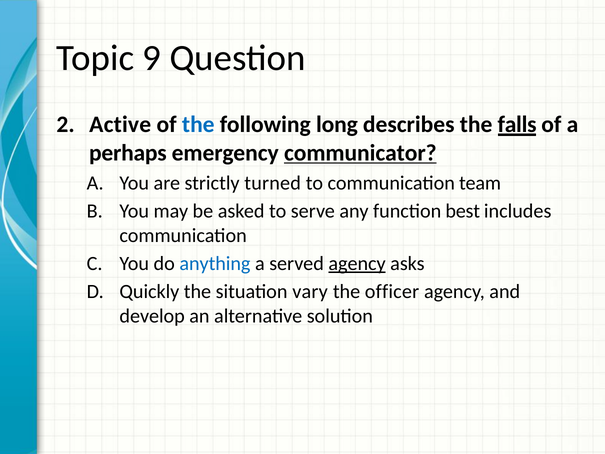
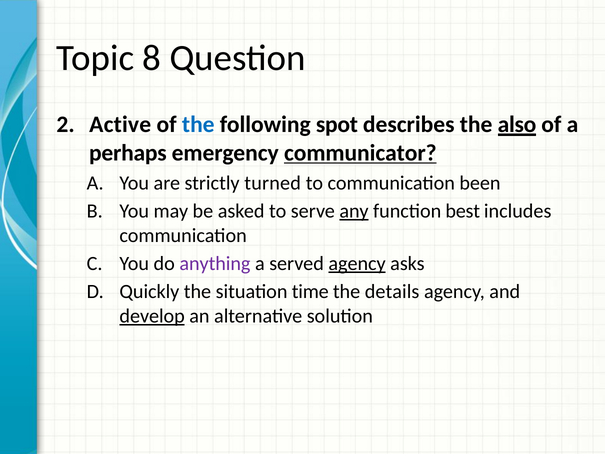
9: 9 -> 8
long: long -> spot
falls: falls -> also
team: team -> been
any underline: none -> present
anything colour: blue -> purple
vary: vary -> time
officer: officer -> details
develop underline: none -> present
